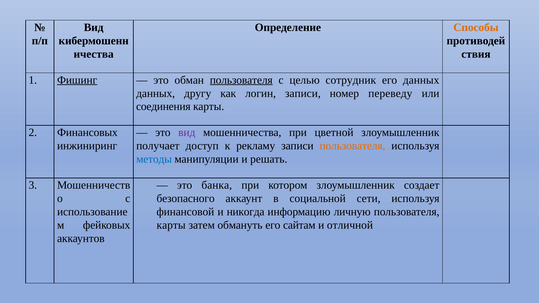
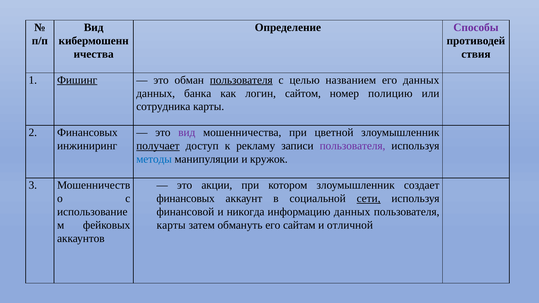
Способы colour: orange -> purple
сотрудник: сотрудник -> названием
другу: другу -> банка
логин записи: записи -> сайтом
переведу: переведу -> полицию
соединения: соединения -> сотрудника
получает underline: none -> present
пользователя at (353, 146) colour: orange -> purple
решать: решать -> кружок
банка: банка -> акции
безопасного at (186, 199): безопасного -> финансовых
сети underline: none -> present
информацию личную: личную -> данных
